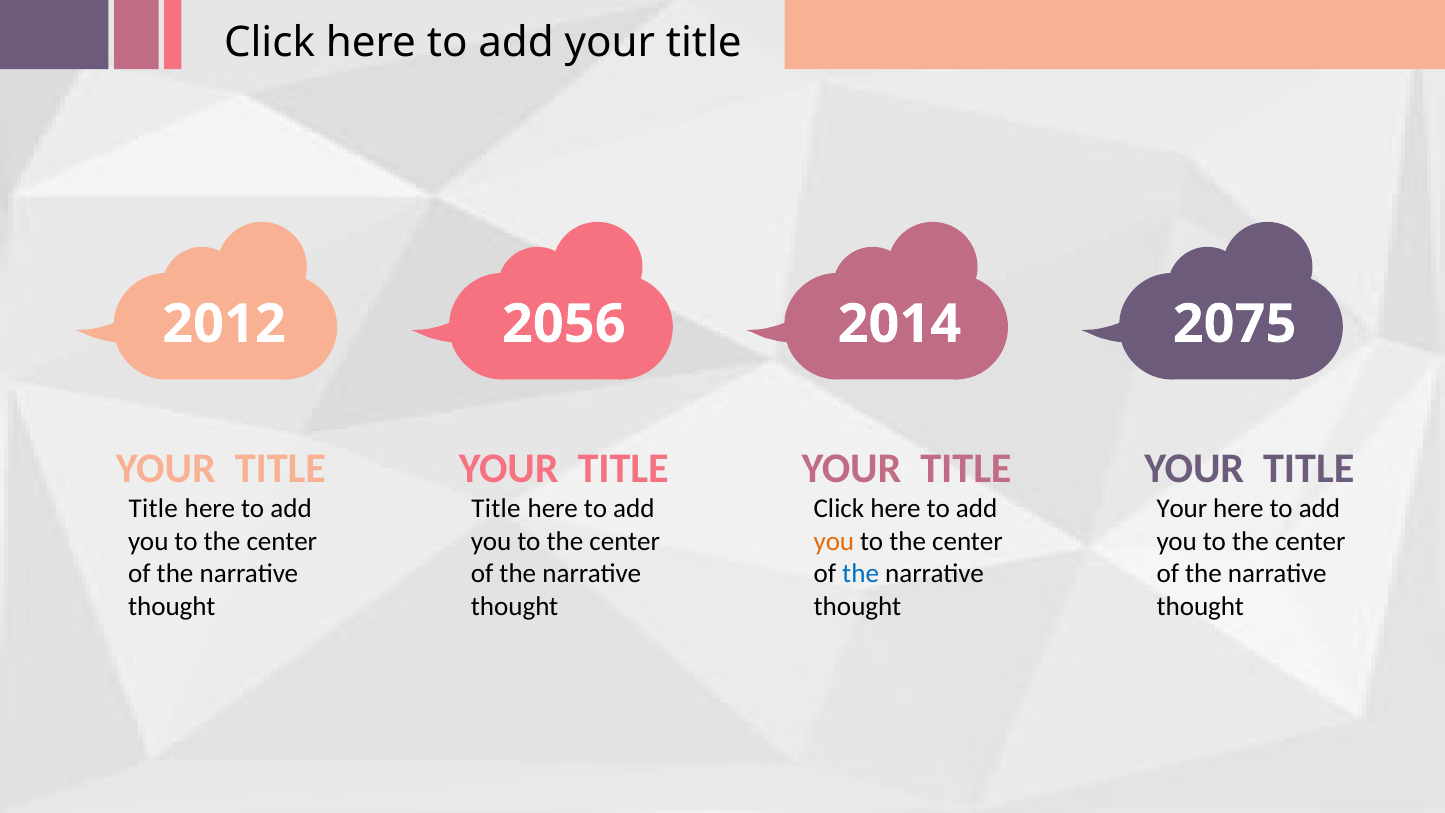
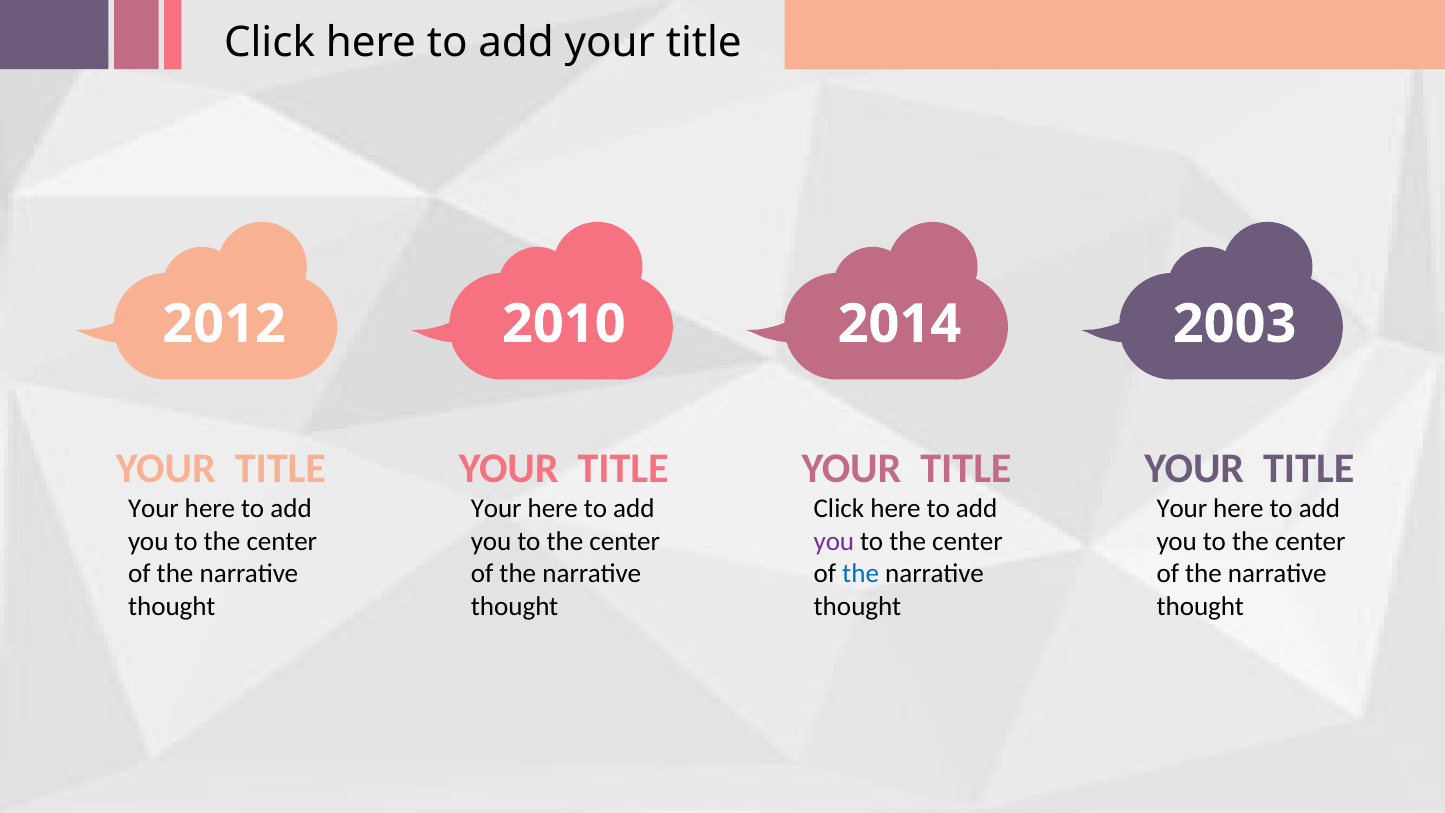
2056: 2056 -> 2010
2075: 2075 -> 2003
Title at (153, 509): Title -> Your
Title at (496, 509): Title -> Your
you at (834, 541) colour: orange -> purple
